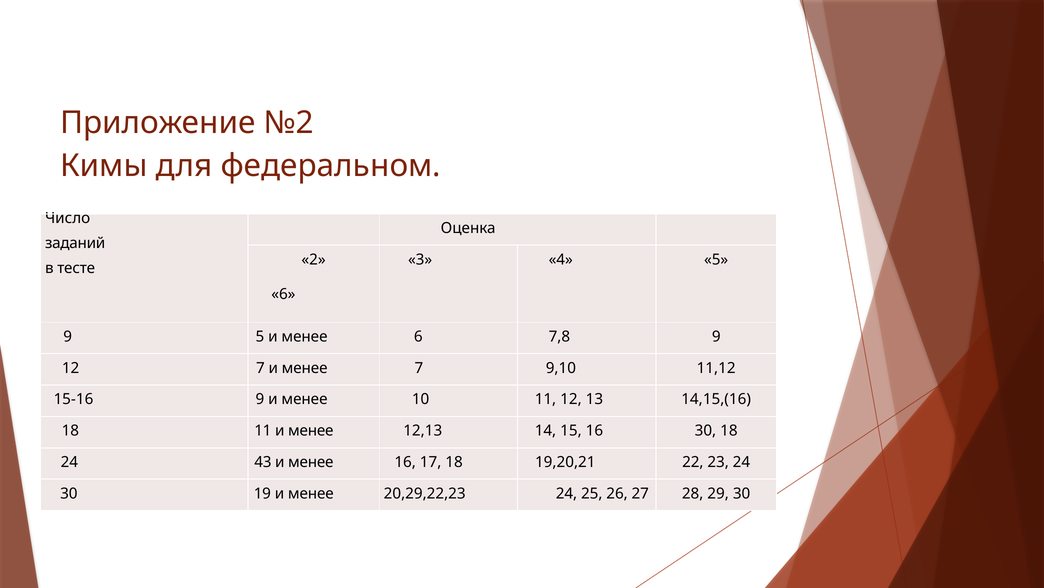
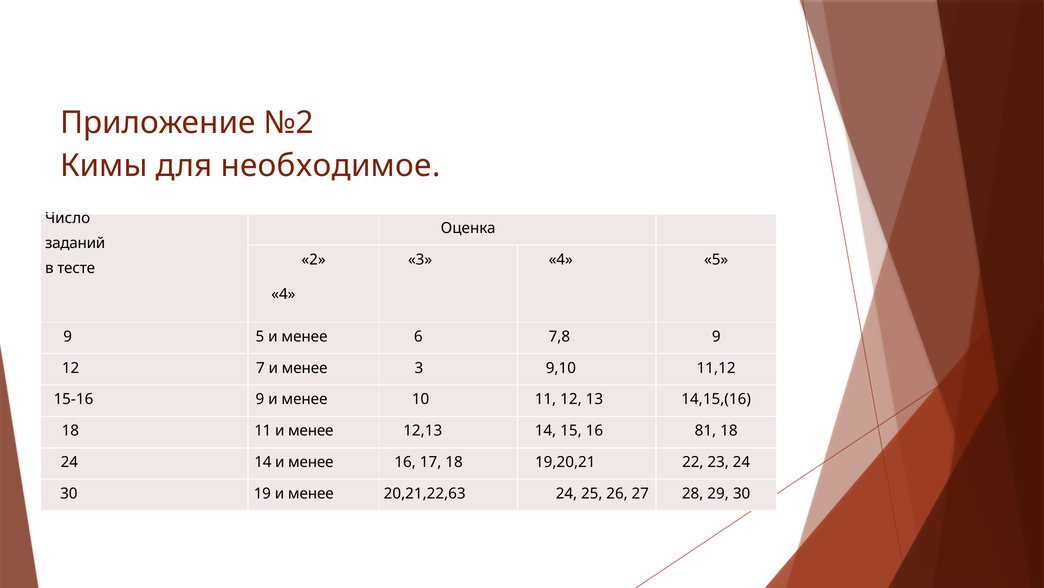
федеральном: федеральном -> необходимое
6 at (283, 294): 6 -> 4
менее 7: 7 -> 3
16 30: 30 -> 81
24 43: 43 -> 14
20,29,22,23: 20,29,22,23 -> 20,21,22,63
